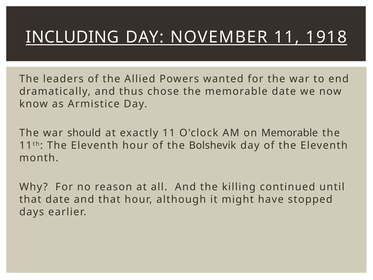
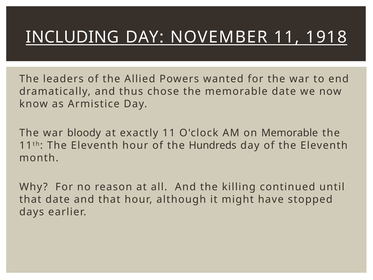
should: should -> bloody
Bolshevik: Bolshevik -> Hundreds
